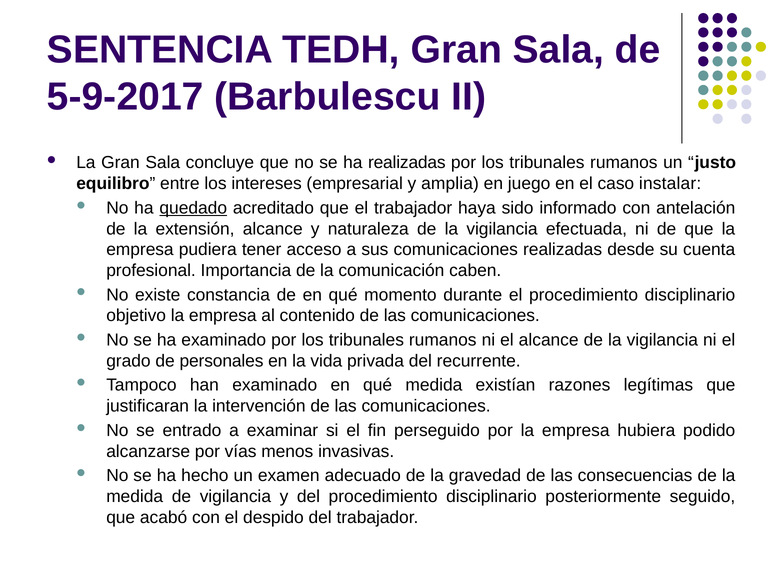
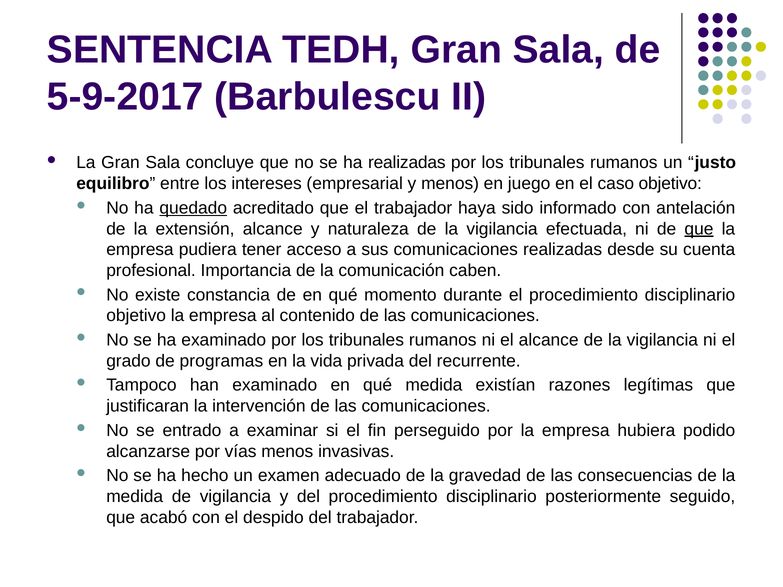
y amplia: amplia -> menos
caso instalar: instalar -> objetivo
que at (699, 229) underline: none -> present
personales: personales -> programas
